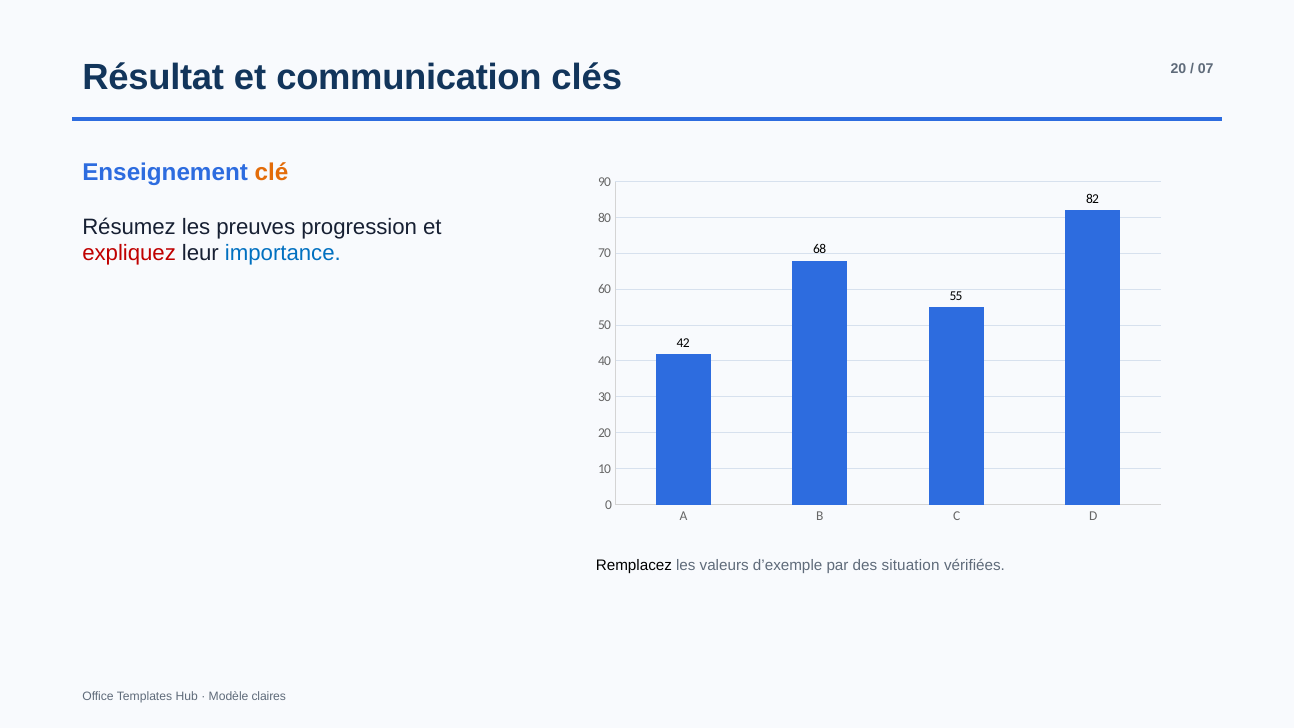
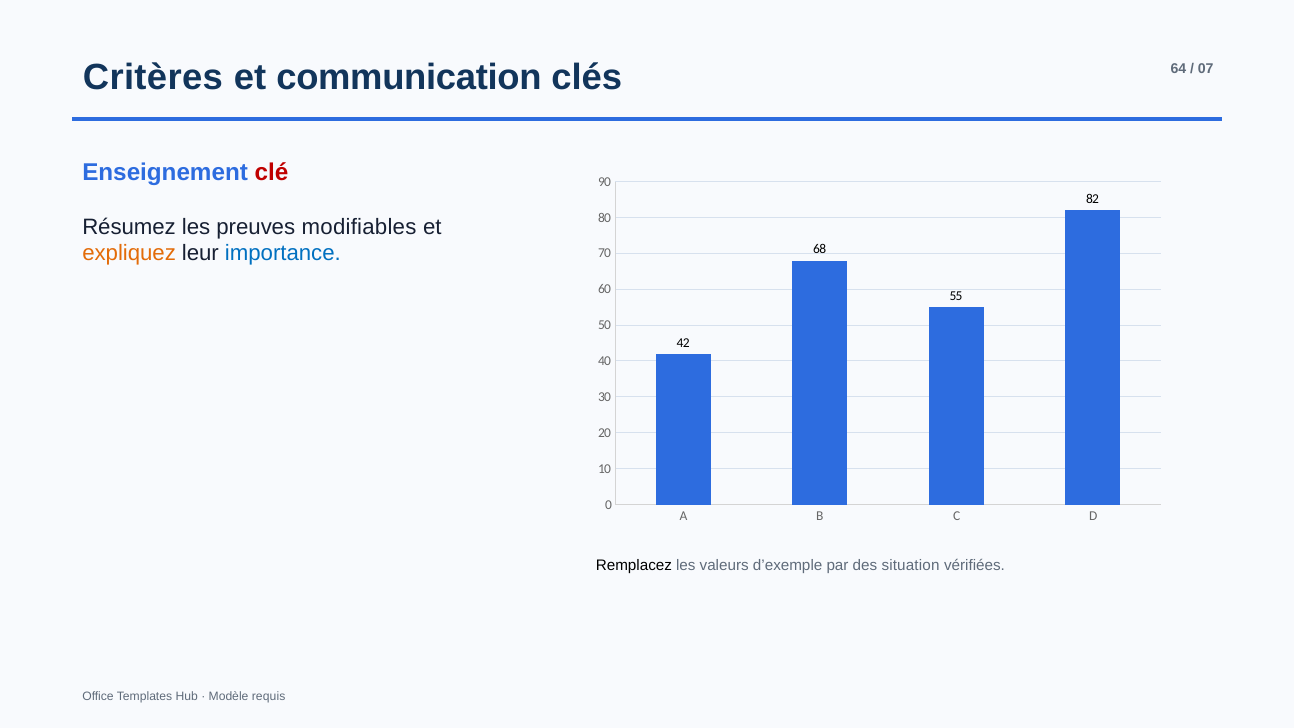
Résultat: Résultat -> Critères
clés 20: 20 -> 64
clé colour: orange -> red
progression: progression -> modifiables
expliquez colour: red -> orange
claires: claires -> requis
